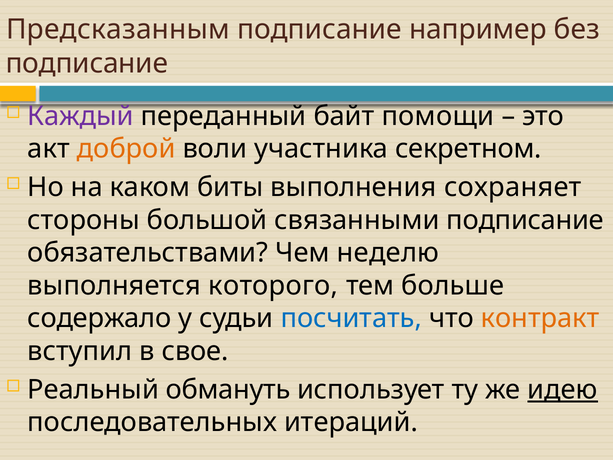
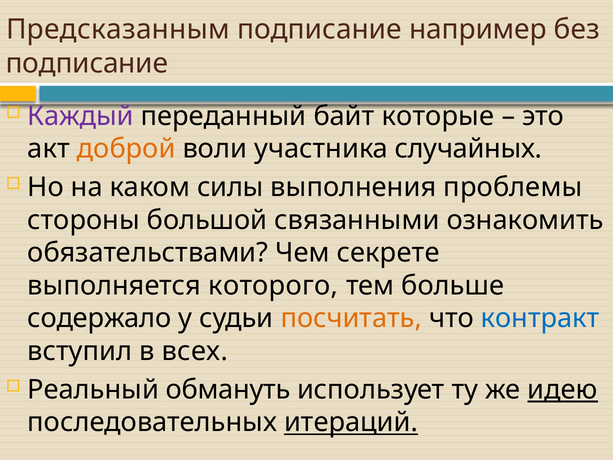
помощи: помощи -> которые
секретном: секретном -> случайных
биты: биты -> силы
сохраняет: сохраняет -> проблемы
связанными подписание: подписание -> ознакомить
неделю: неделю -> секрете
посчитать colour: blue -> orange
контракт colour: orange -> blue
свое: свое -> всех
итераций underline: none -> present
